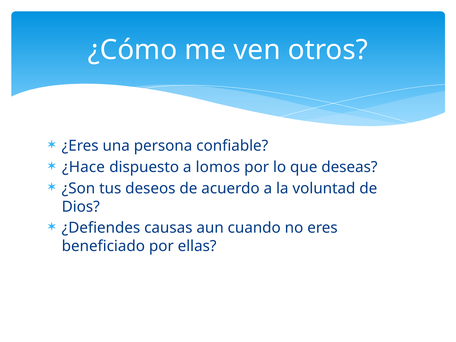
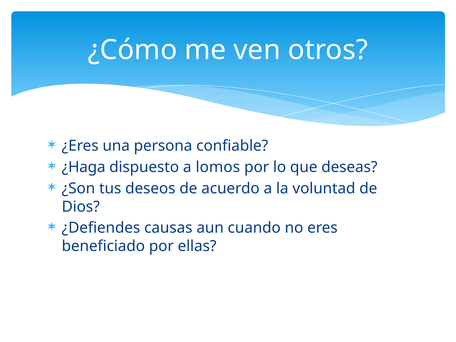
¿Hace: ¿Hace -> ¿Haga
